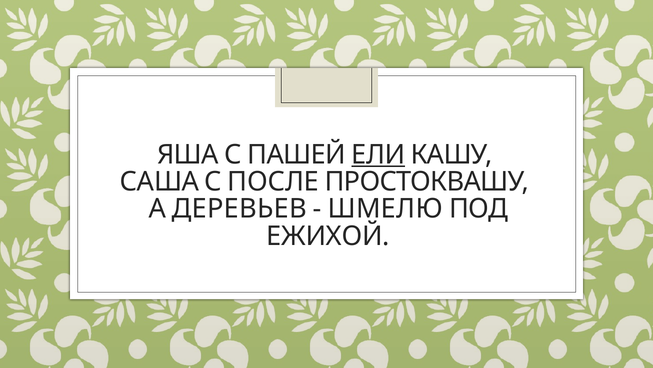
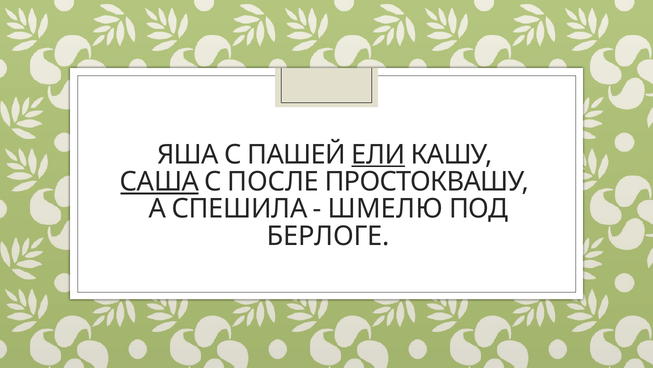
САША underline: none -> present
ДЕРЕВЬЕВ: ДЕРЕВЬЕВ -> СПЕШИЛА
ЕЖИХОЙ: ЕЖИХОЙ -> БЕРЛОГЕ
